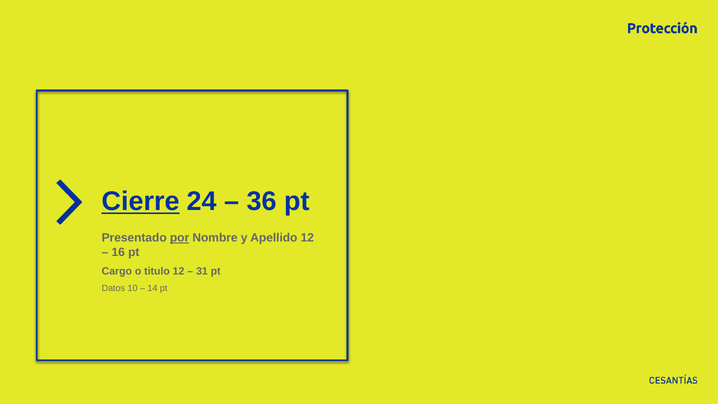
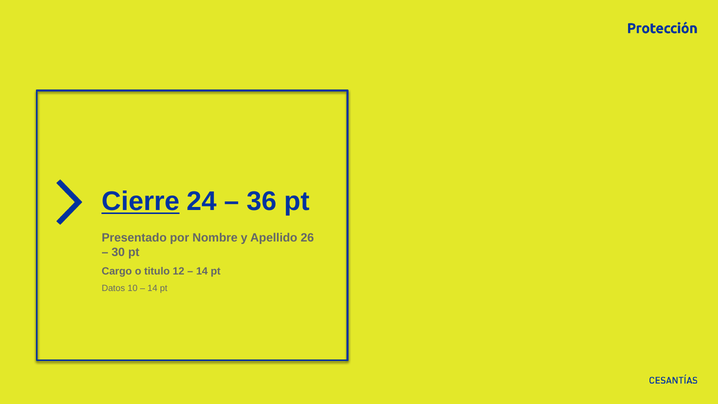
por underline: present -> none
Apellido 12: 12 -> 26
16: 16 -> 30
31 at (202, 272): 31 -> 14
